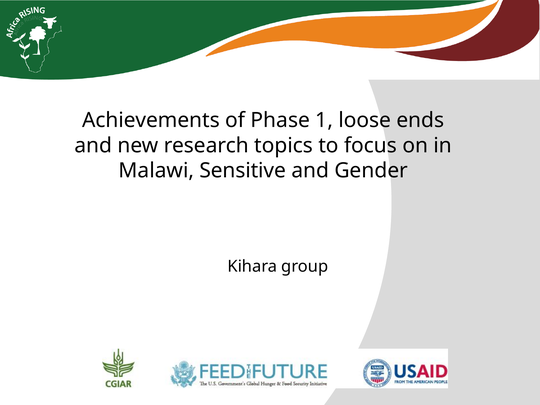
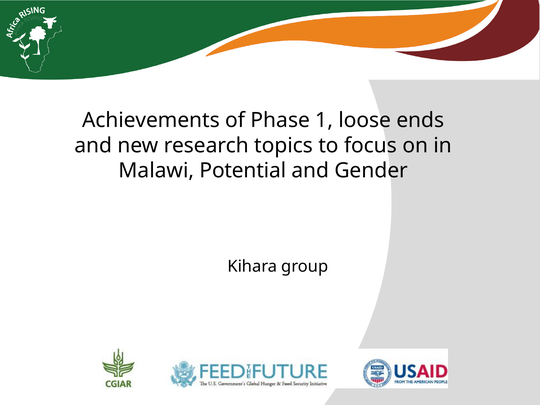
Sensitive: Sensitive -> Potential
